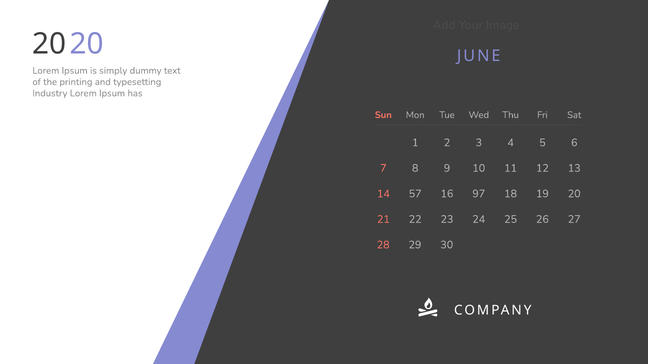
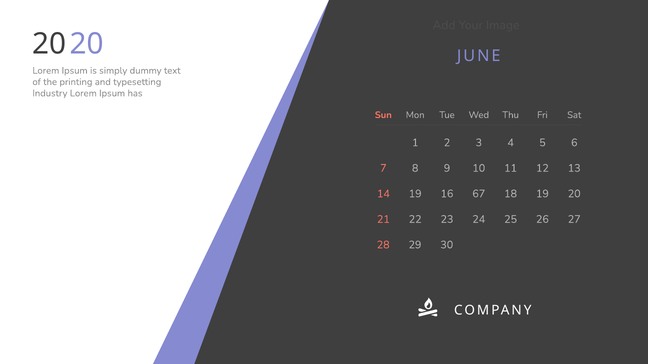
14 57: 57 -> 19
97: 97 -> 67
